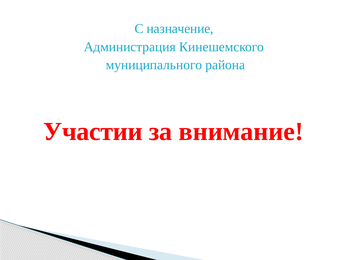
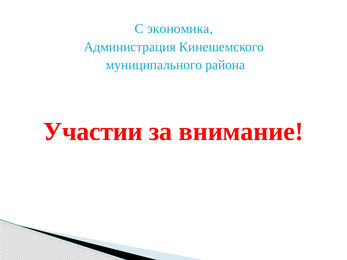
назначение: назначение -> экономика
